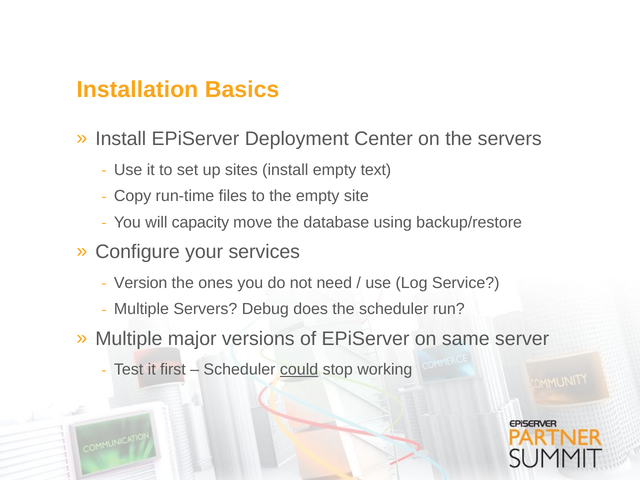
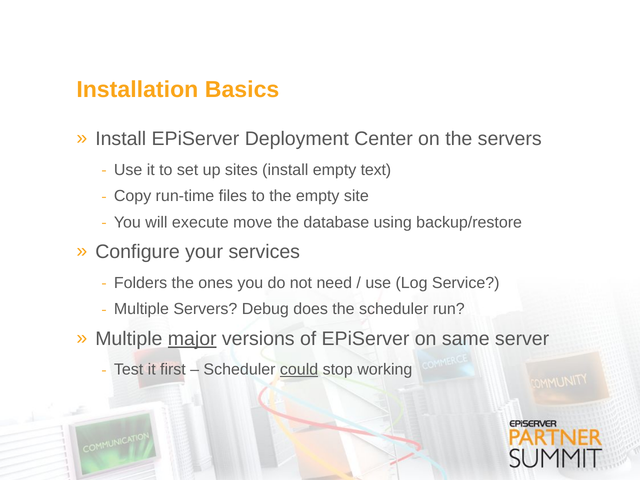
capacity: capacity -> execute
Version: Version -> Folders
major underline: none -> present
